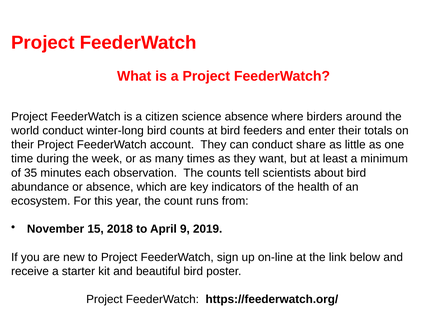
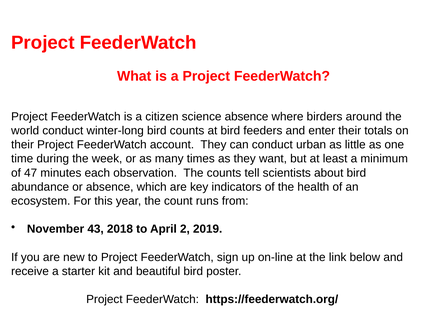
share: share -> urban
35: 35 -> 47
15: 15 -> 43
9: 9 -> 2
